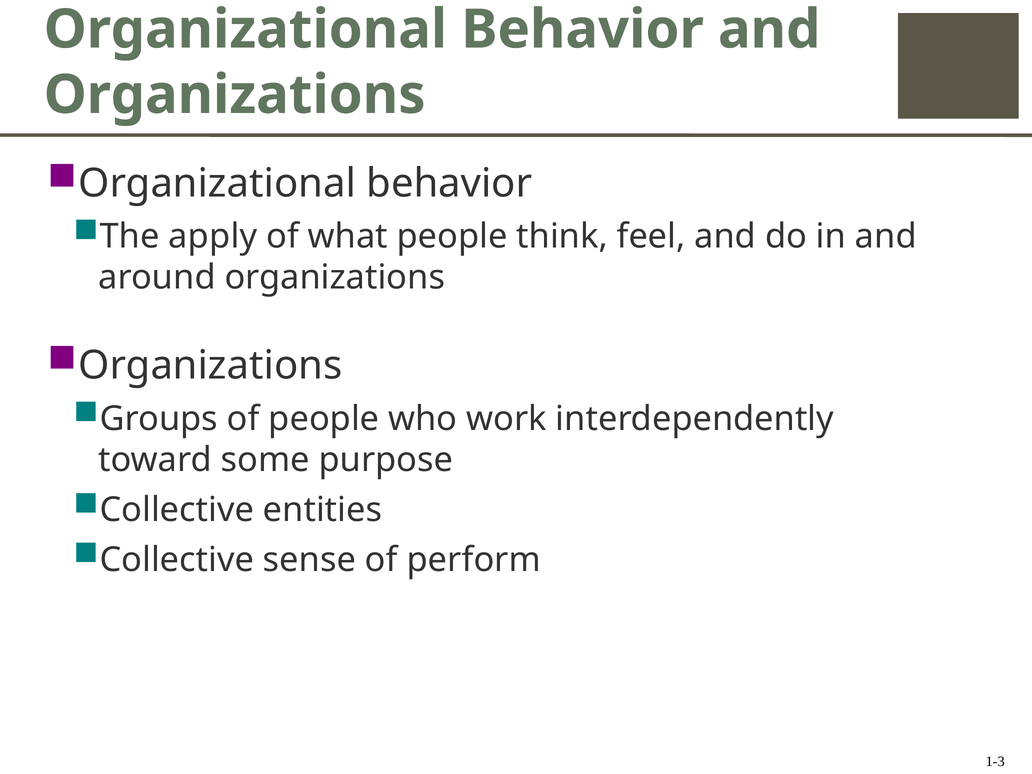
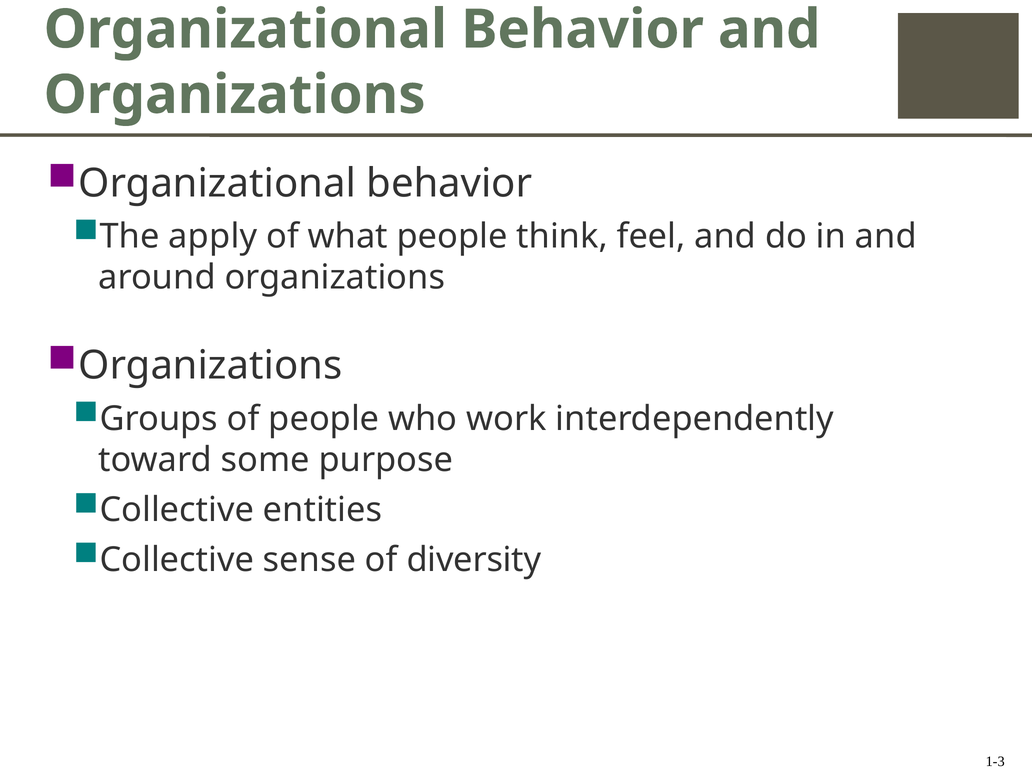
perform: perform -> diversity
